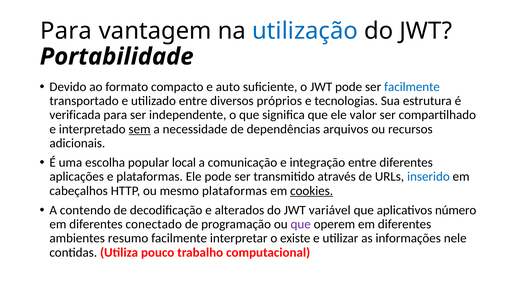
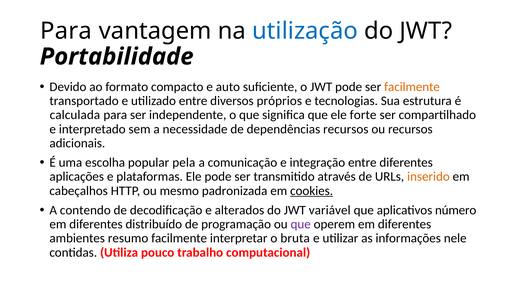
facilmente at (412, 87) colour: blue -> orange
verificada: verificada -> calculada
valor: valor -> forte
sem underline: present -> none
dependências arquivos: arquivos -> recursos
local: local -> pela
inserido colour: blue -> orange
mesmo plataformas: plataformas -> padronizada
conectado: conectado -> distribuído
existe: existe -> bruta
